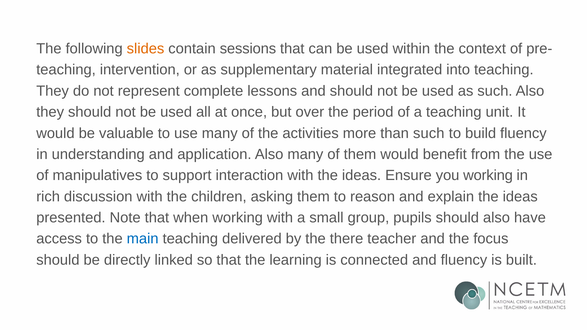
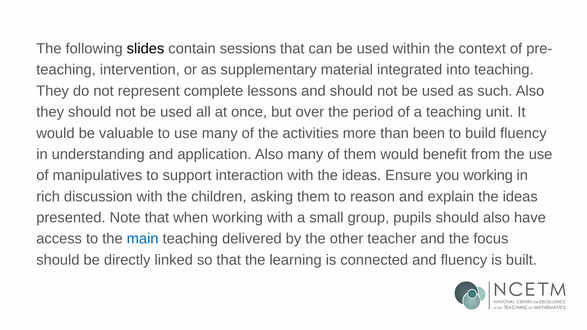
slides colour: orange -> black
than such: such -> been
there: there -> other
